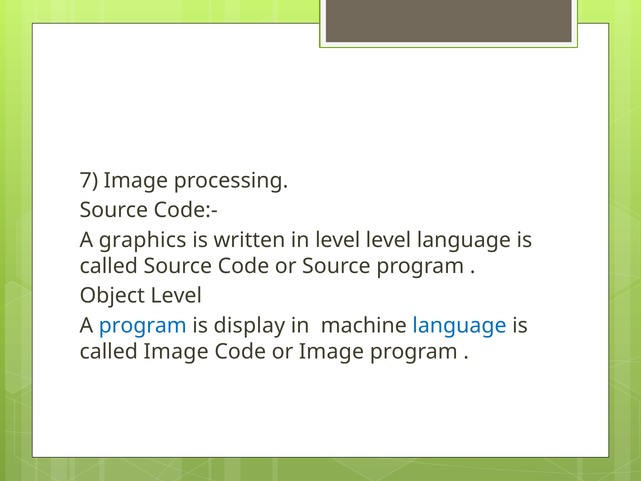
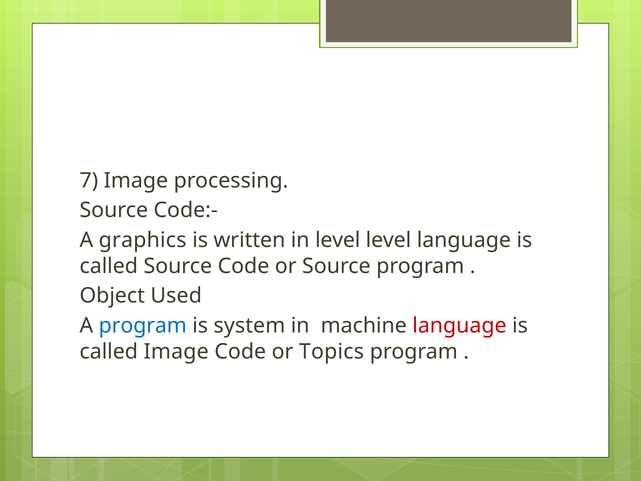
Object Level: Level -> Used
display: display -> system
language at (459, 326) colour: blue -> red
or Image: Image -> Topics
